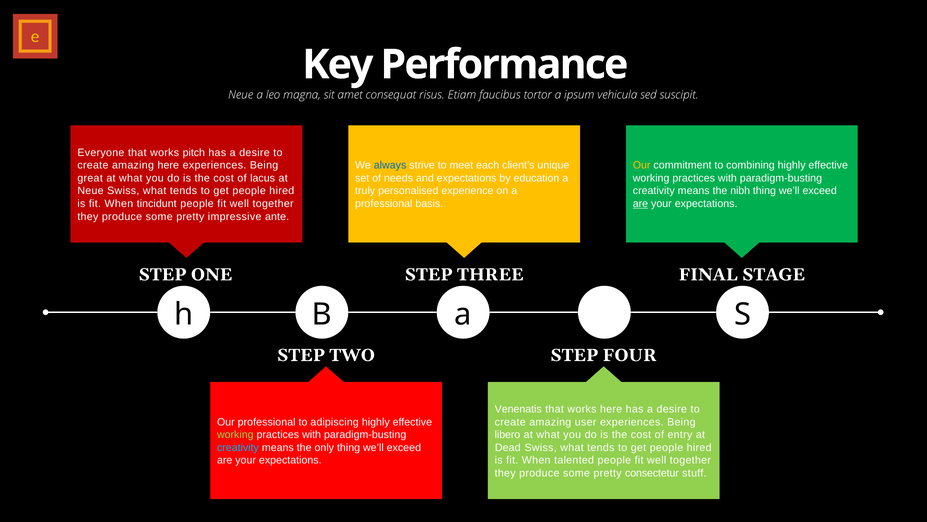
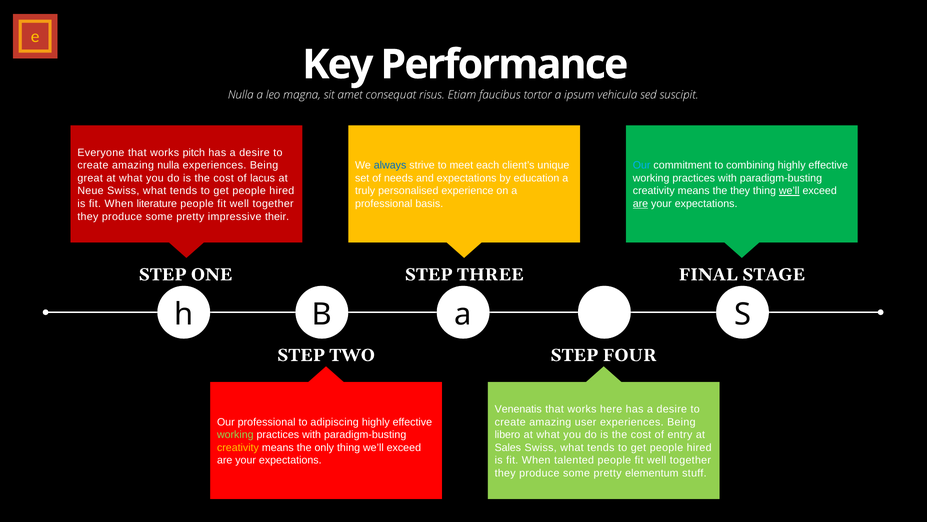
Neue at (241, 95): Neue -> Nulla
amazing here: here -> nulla
Our at (642, 165) colour: yellow -> light blue
the nibh: nibh -> they
we’ll at (789, 191) underline: none -> present
tincidunt: tincidunt -> literature
ante: ante -> their
creativity at (238, 447) colour: light blue -> yellow
Dead: Dead -> Sales
consectetur: consectetur -> elementum
